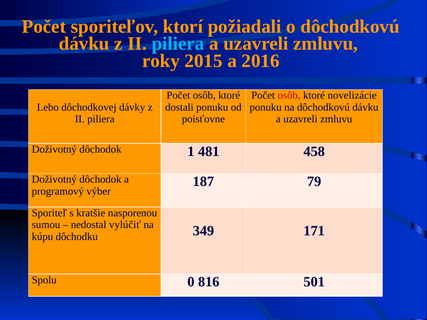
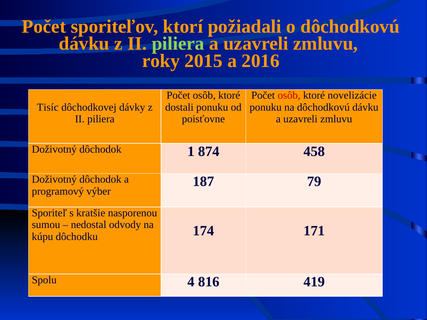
piliera at (178, 44) colour: light blue -> light green
Lebo: Lebo -> Tisíc
481: 481 -> 874
vylúčiť: vylúčiť -> odvody
349: 349 -> 174
0: 0 -> 4
501: 501 -> 419
